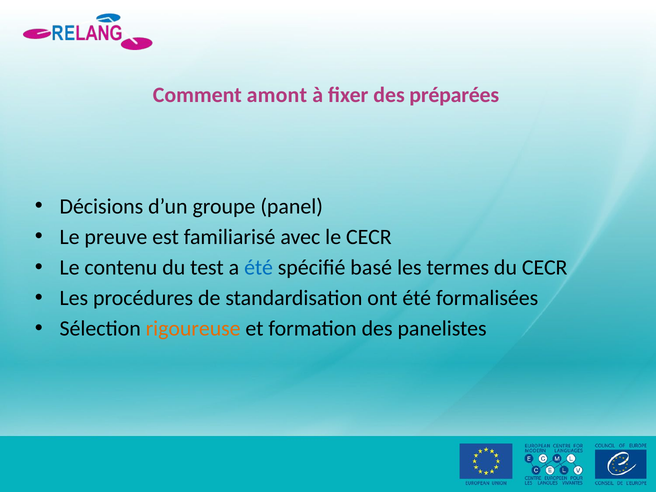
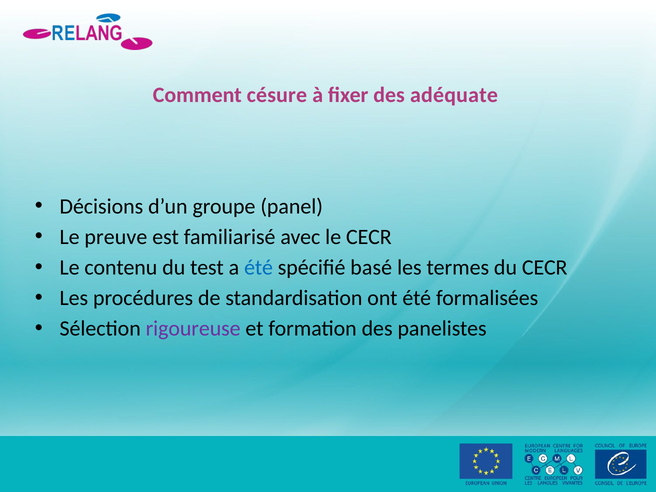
amont: amont -> césure
préparées: préparées -> adéquate
rigoureuse colour: orange -> purple
